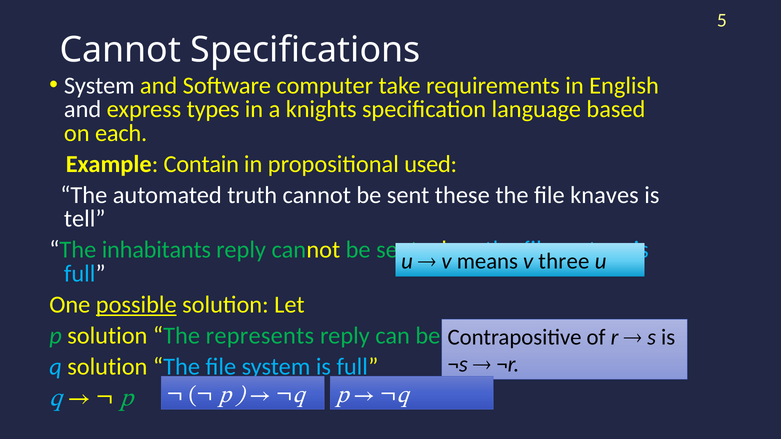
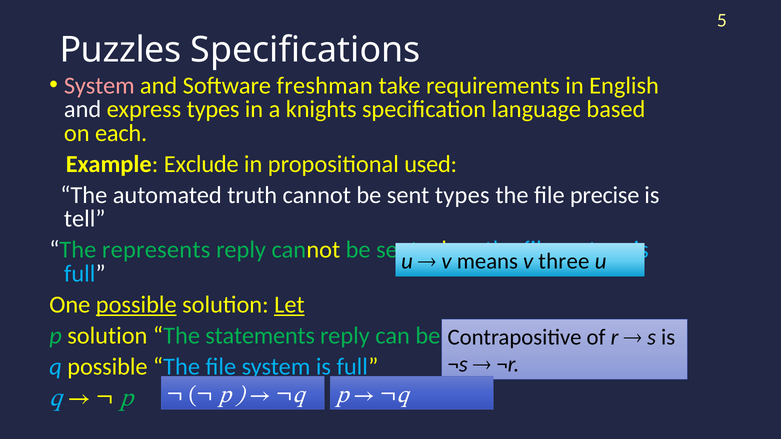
Cannot at (120, 50): Cannot -> Puzzles
System at (99, 86) colour: white -> pink
computer: computer -> freshman
Contain: Contain -> Exclude
sent these: these -> types
knaves: knaves -> precise
inhabitants: inhabitants -> represents
Let underline: none -> present
represents: represents -> statements
q solution: solution -> possible
